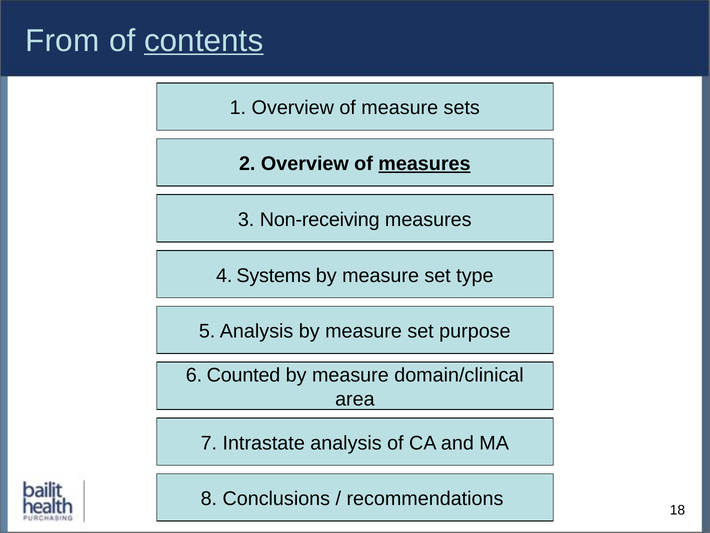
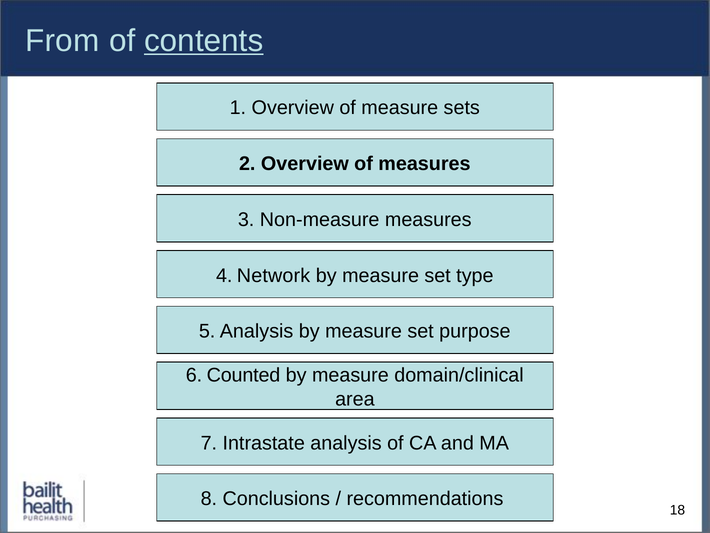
measures at (424, 164) underline: present -> none
Non-receiving: Non-receiving -> Non-measure
Systems: Systems -> Network
